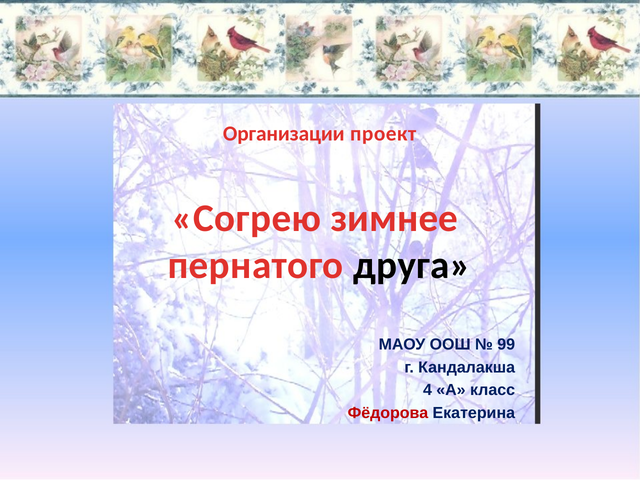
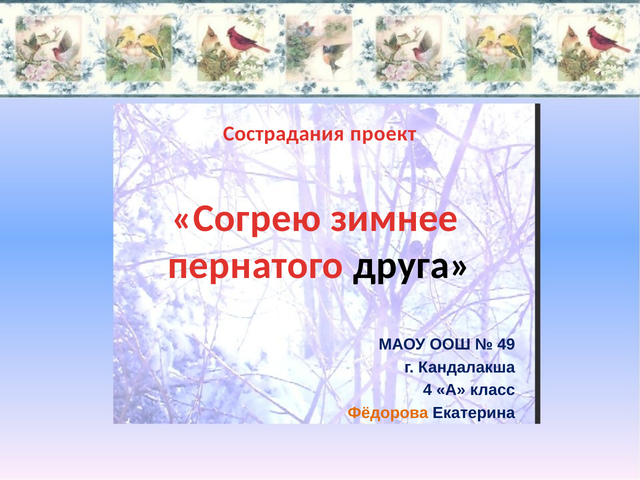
Организации: Организации -> Сострадания
99: 99 -> 49
Фёдорова colour: red -> orange
